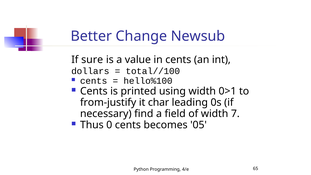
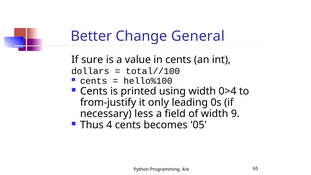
Newsub: Newsub -> General
0>1: 0>1 -> 0>4
char: char -> only
find: find -> less
7: 7 -> 9
0: 0 -> 4
